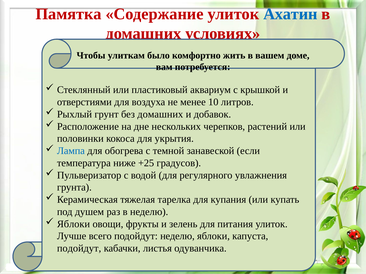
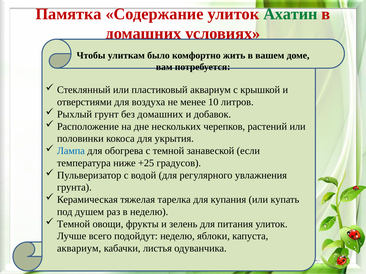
Ахатин colour: blue -> green
Яблоки at (73, 224): Яблоки -> Темной
подойдут at (79, 249): подойдут -> аквариум
